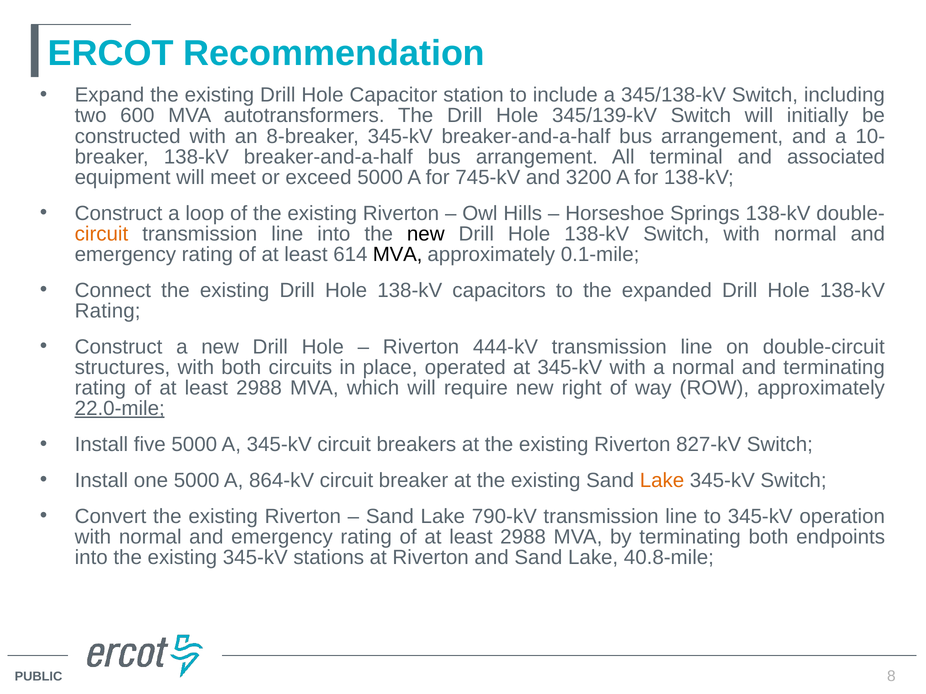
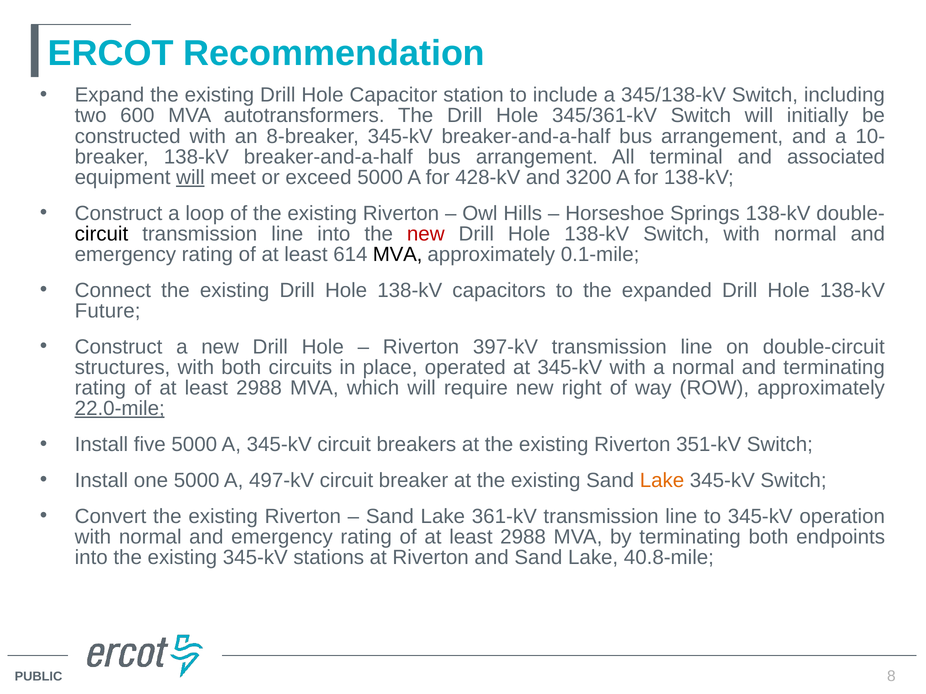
345/139-kV: 345/139-kV -> 345/361-kV
will at (190, 177) underline: none -> present
745-kV: 745-kV -> 428-kV
circuit at (101, 234) colour: orange -> black
new at (426, 234) colour: black -> red
Rating at (108, 311): Rating -> Future
444-kV: 444-kV -> 397-kV
827-kV: 827-kV -> 351-kV
864-kV: 864-kV -> 497-kV
790-kV: 790-kV -> 361-kV
